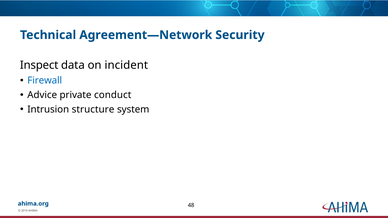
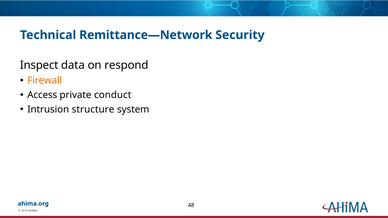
Agreement—Network: Agreement—Network -> Remittance—Network
incident: incident -> respond
Firewall colour: blue -> orange
Advice: Advice -> Access
